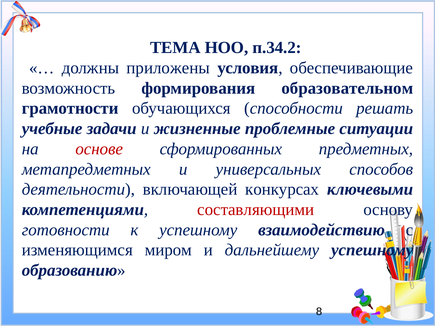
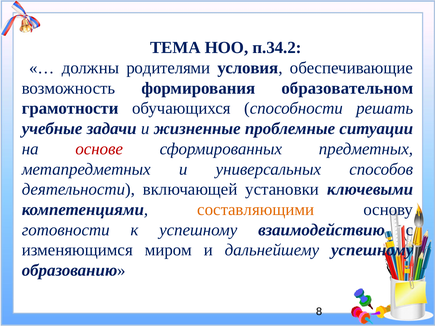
приложены: приложены -> родителями
конкурсах: конкурсах -> установки
составляющими colour: red -> orange
